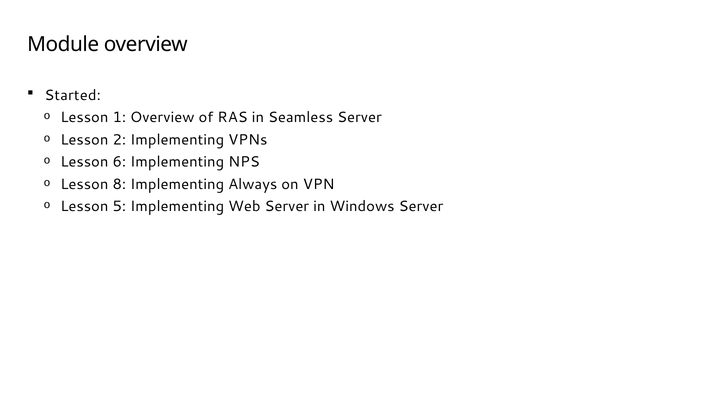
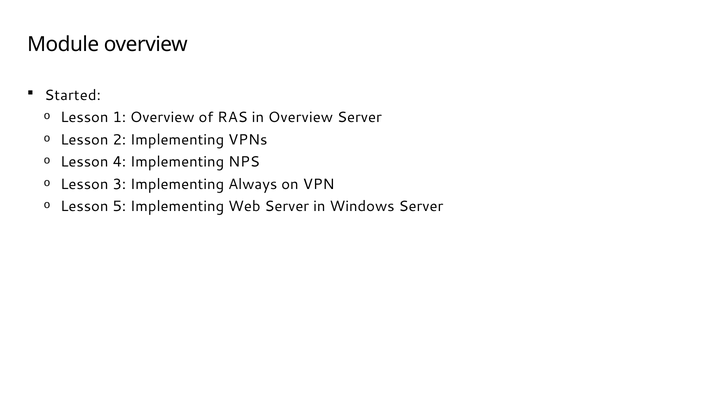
in Seamless: Seamless -> Overview
6: 6 -> 4
8: 8 -> 3
